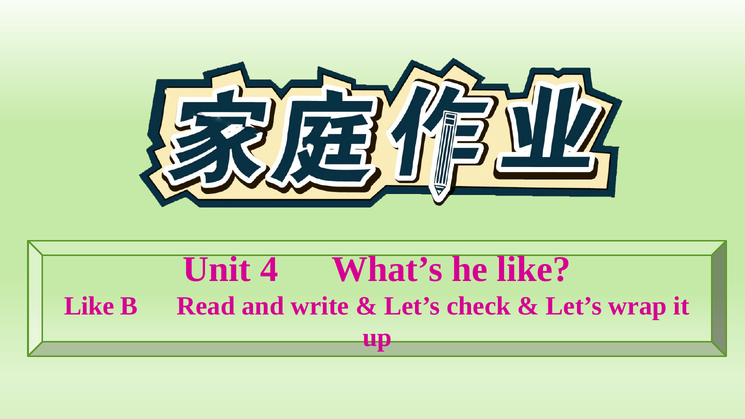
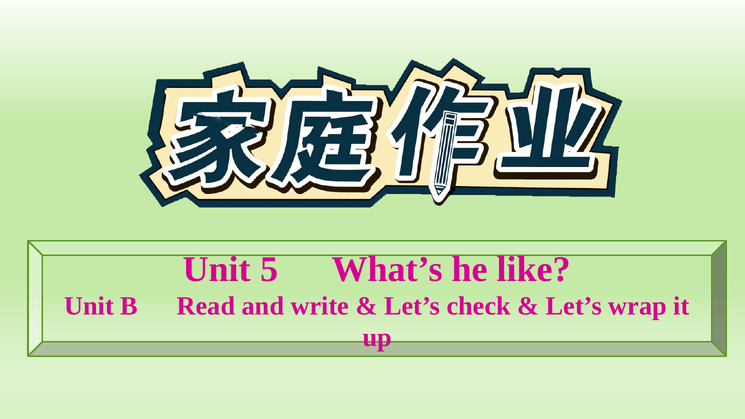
4: 4 -> 5
Like at (89, 306): Like -> Unit
